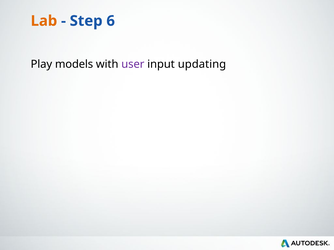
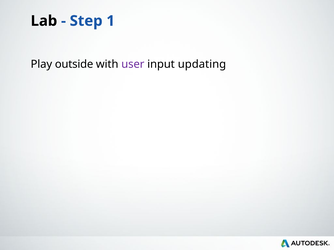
Lab colour: orange -> black
6: 6 -> 1
models: models -> outside
